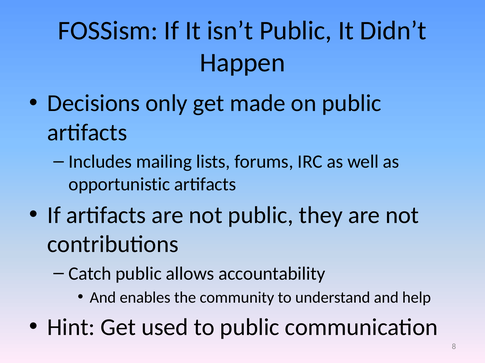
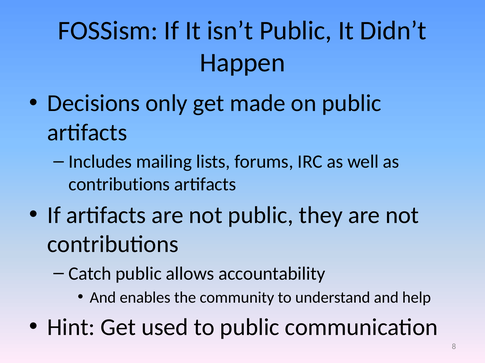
opportunistic at (119, 185): opportunistic -> contributions
